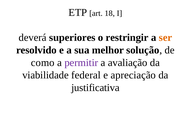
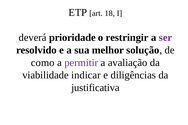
superiores: superiores -> prioridade
ser colour: orange -> purple
federal: federal -> indicar
apreciação: apreciação -> diligências
